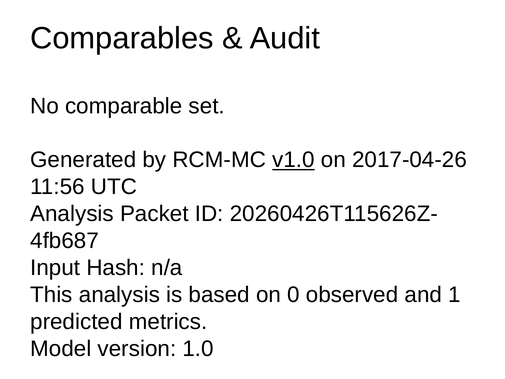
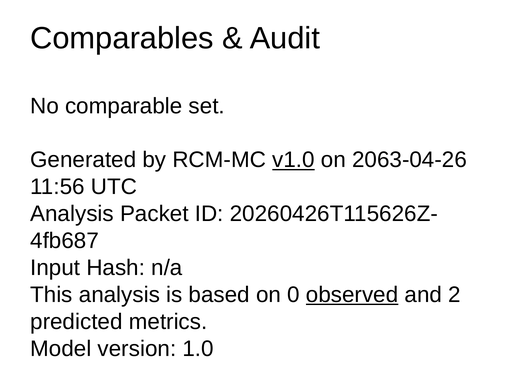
2017-04-26: 2017-04-26 -> 2063-04-26
observed underline: none -> present
1: 1 -> 2
